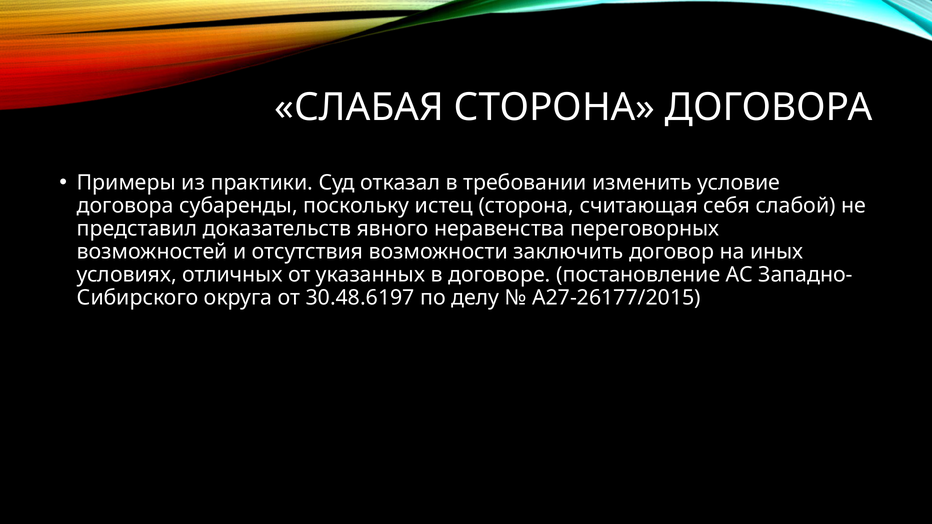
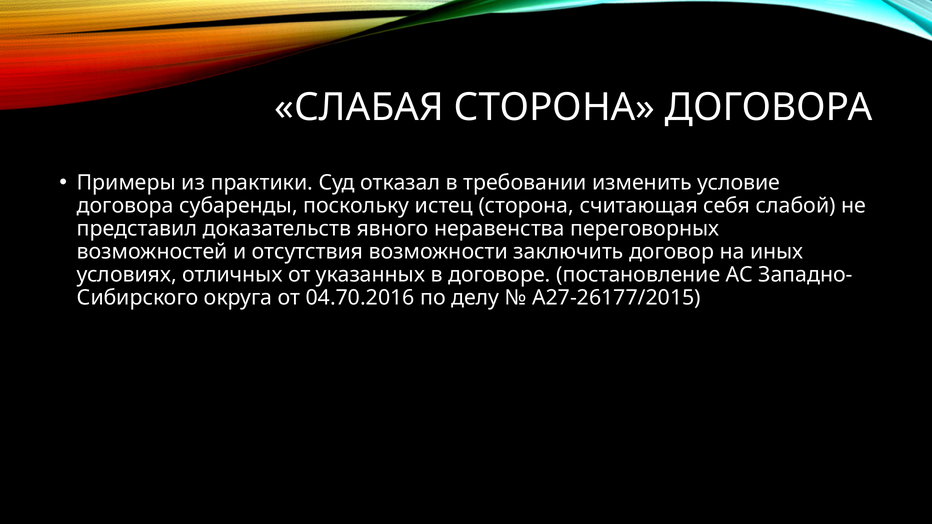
30.48.6197: 30.48.6197 -> 04.70.2016
